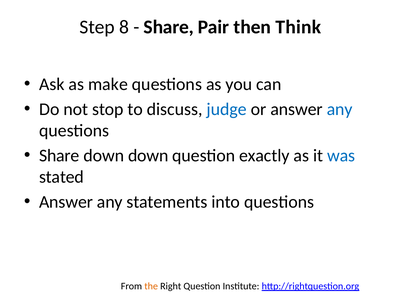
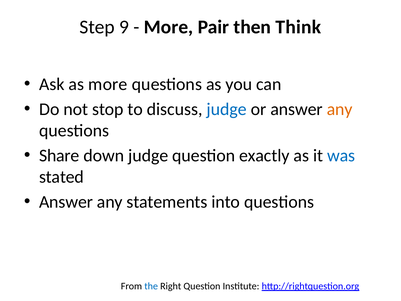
8: 8 -> 9
Share at (169, 27): Share -> More
as make: make -> more
any at (340, 109) colour: blue -> orange
down down: down -> judge
the colour: orange -> blue
